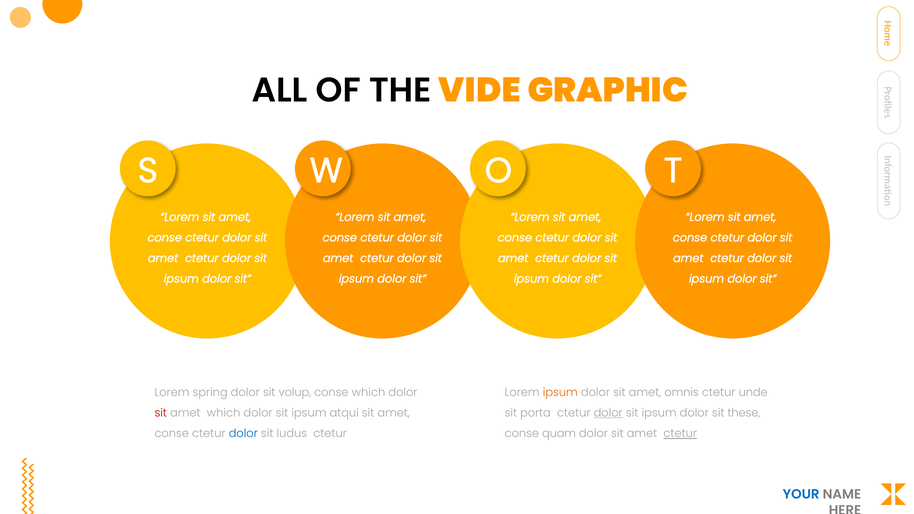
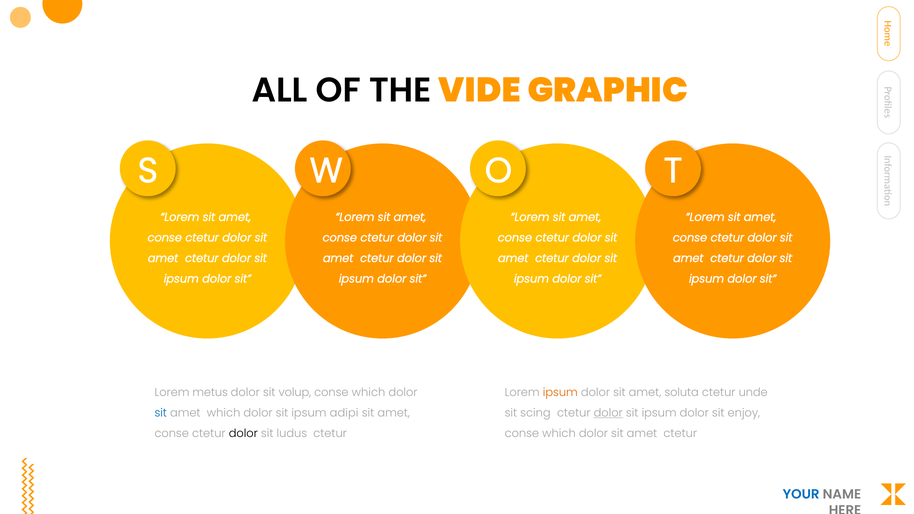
spring: spring -> metus
omnis: omnis -> soluta
sit at (161, 413) colour: red -> blue
atqui: atqui -> adipi
porta: porta -> scing
these: these -> enjoy
dolor at (243, 434) colour: blue -> black
quam at (559, 434): quam -> which
ctetur at (680, 434) underline: present -> none
